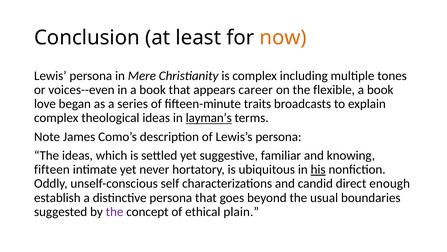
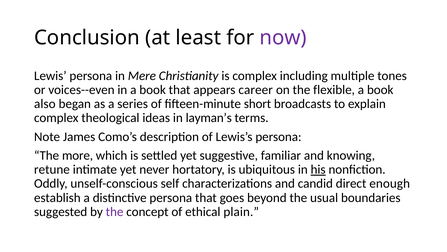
now colour: orange -> purple
love: love -> also
traits: traits -> short
layman’s underline: present -> none
The ideas: ideas -> more
fifteen: fifteen -> retune
